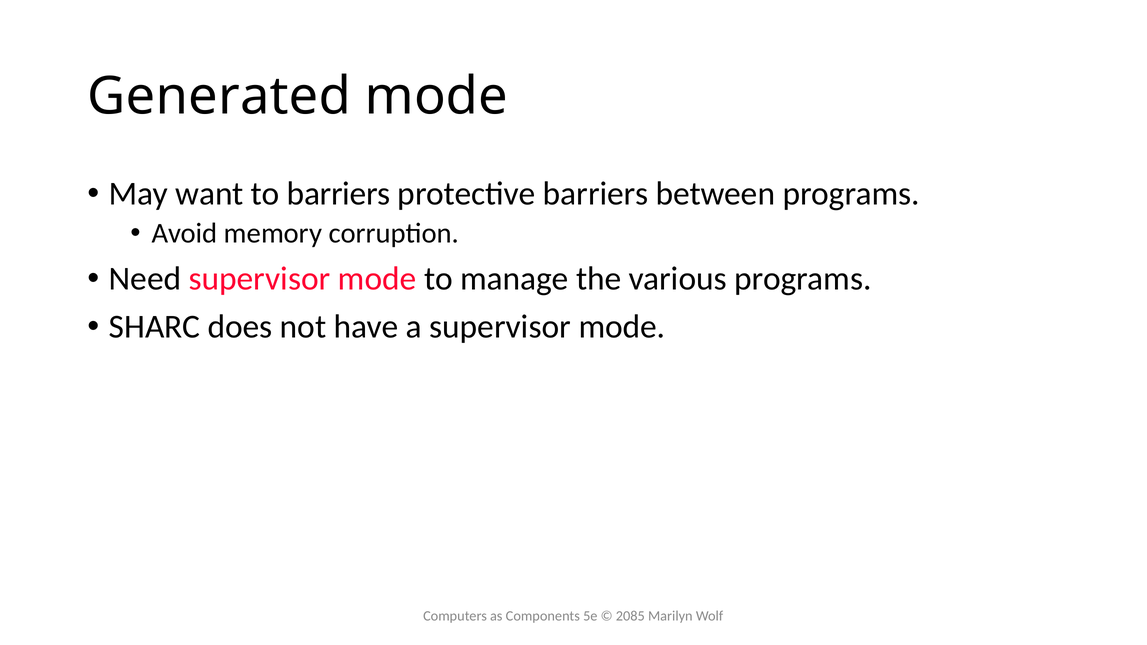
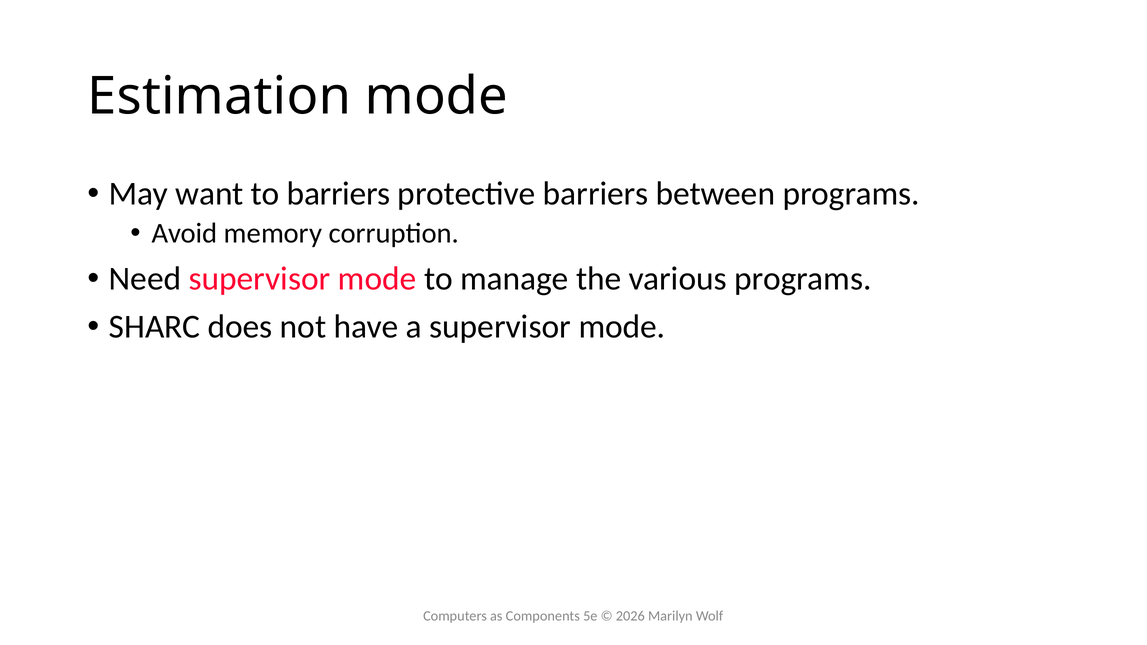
Generated: Generated -> Estimation
2085: 2085 -> 2026
